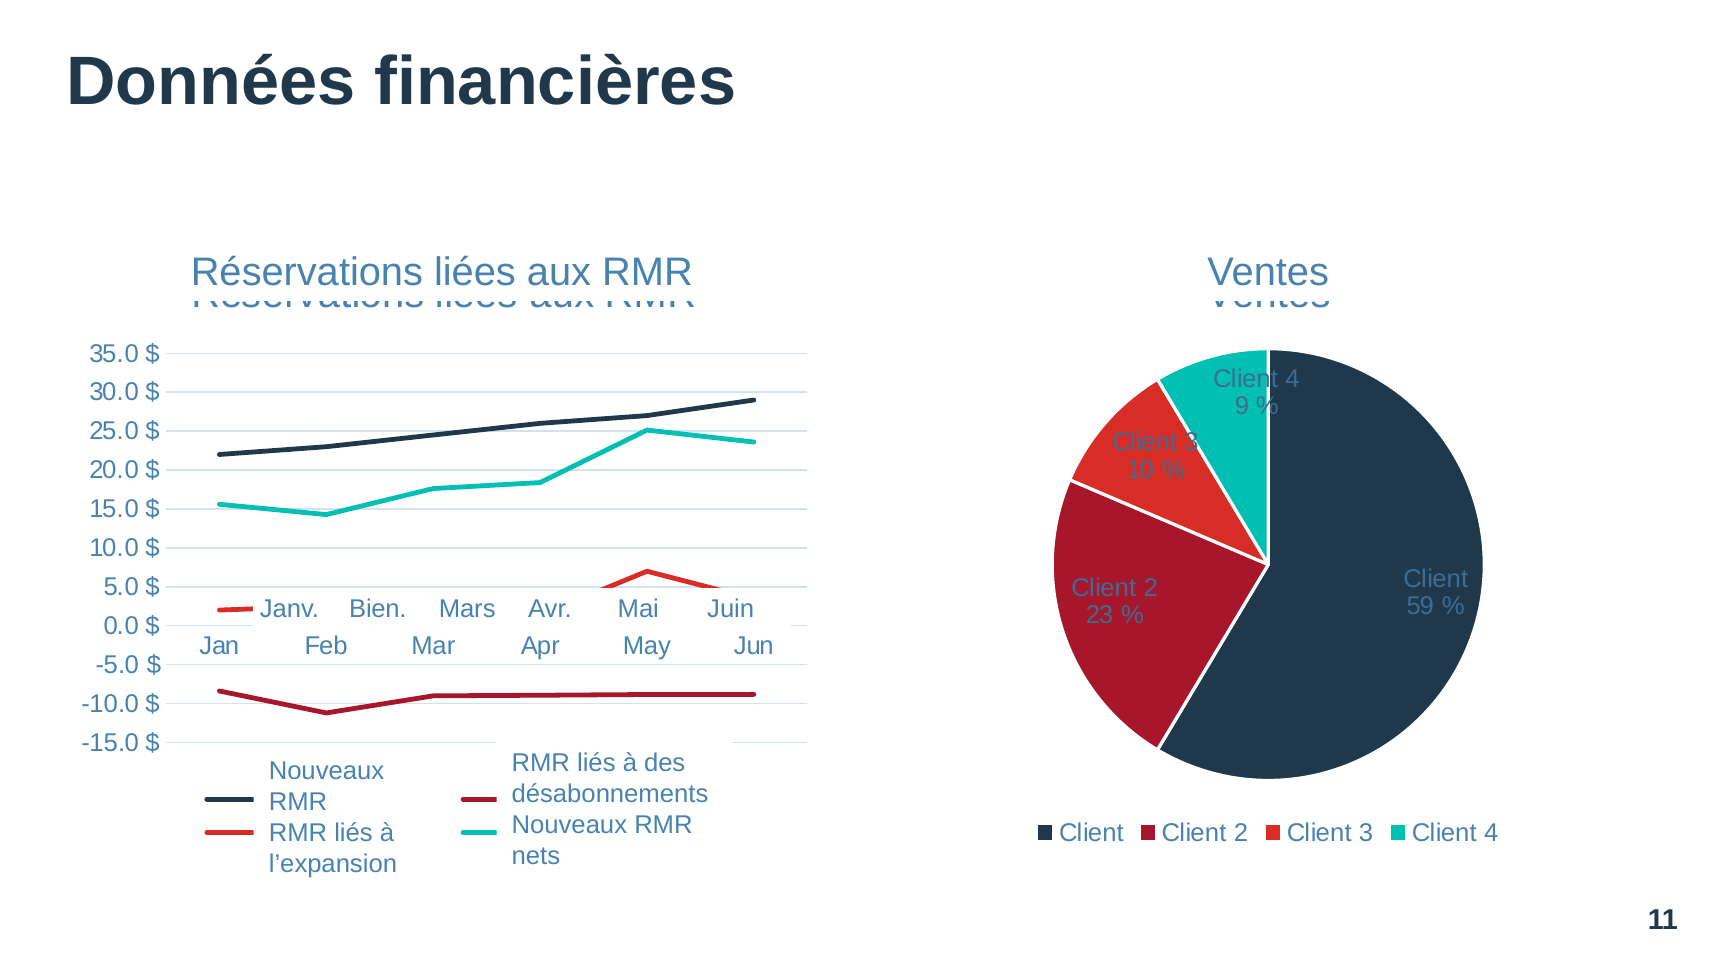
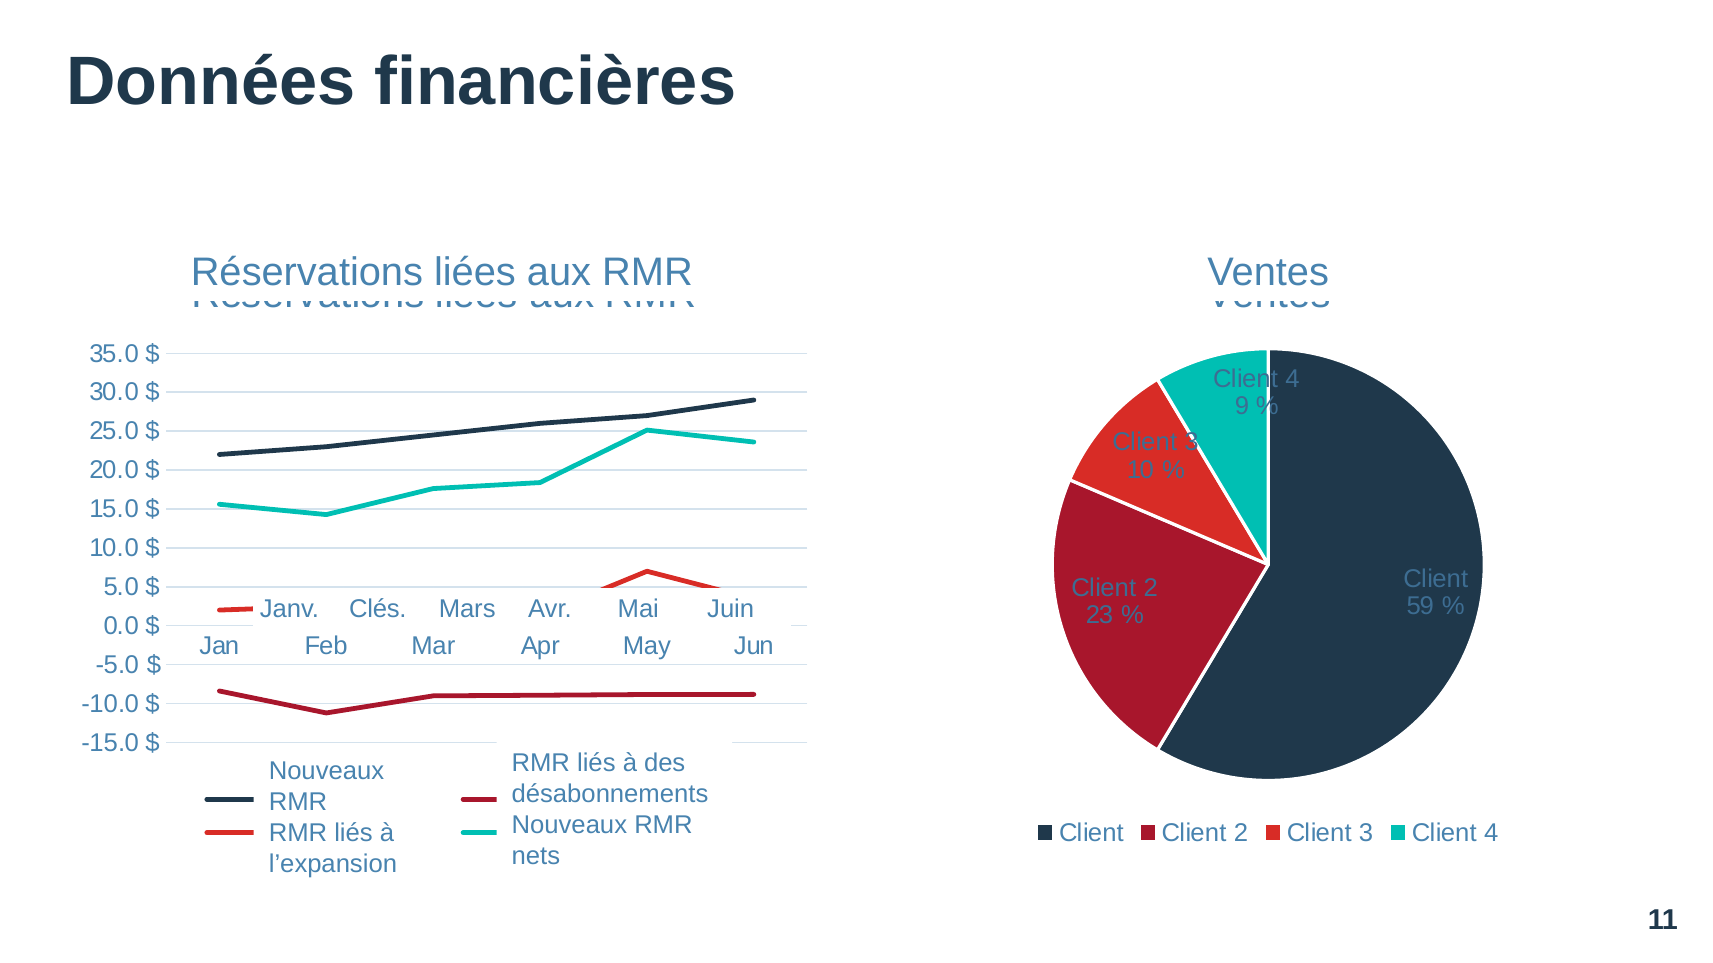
Bien: Bien -> Clés
